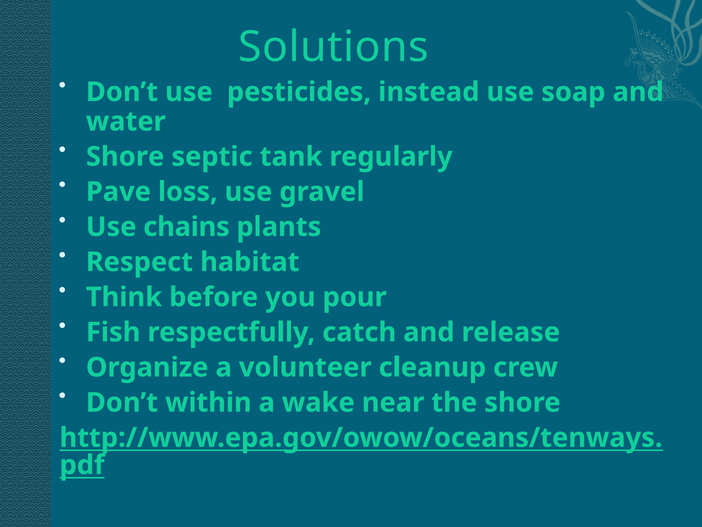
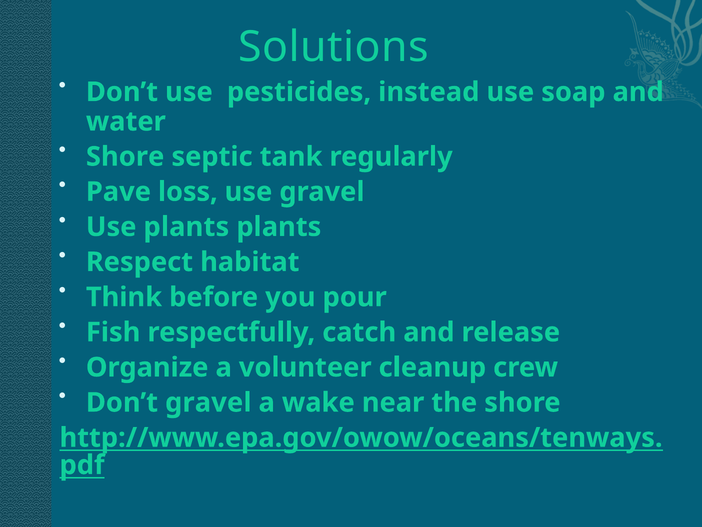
Use chains: chains -> plants
Don’t within: within -> gravel
